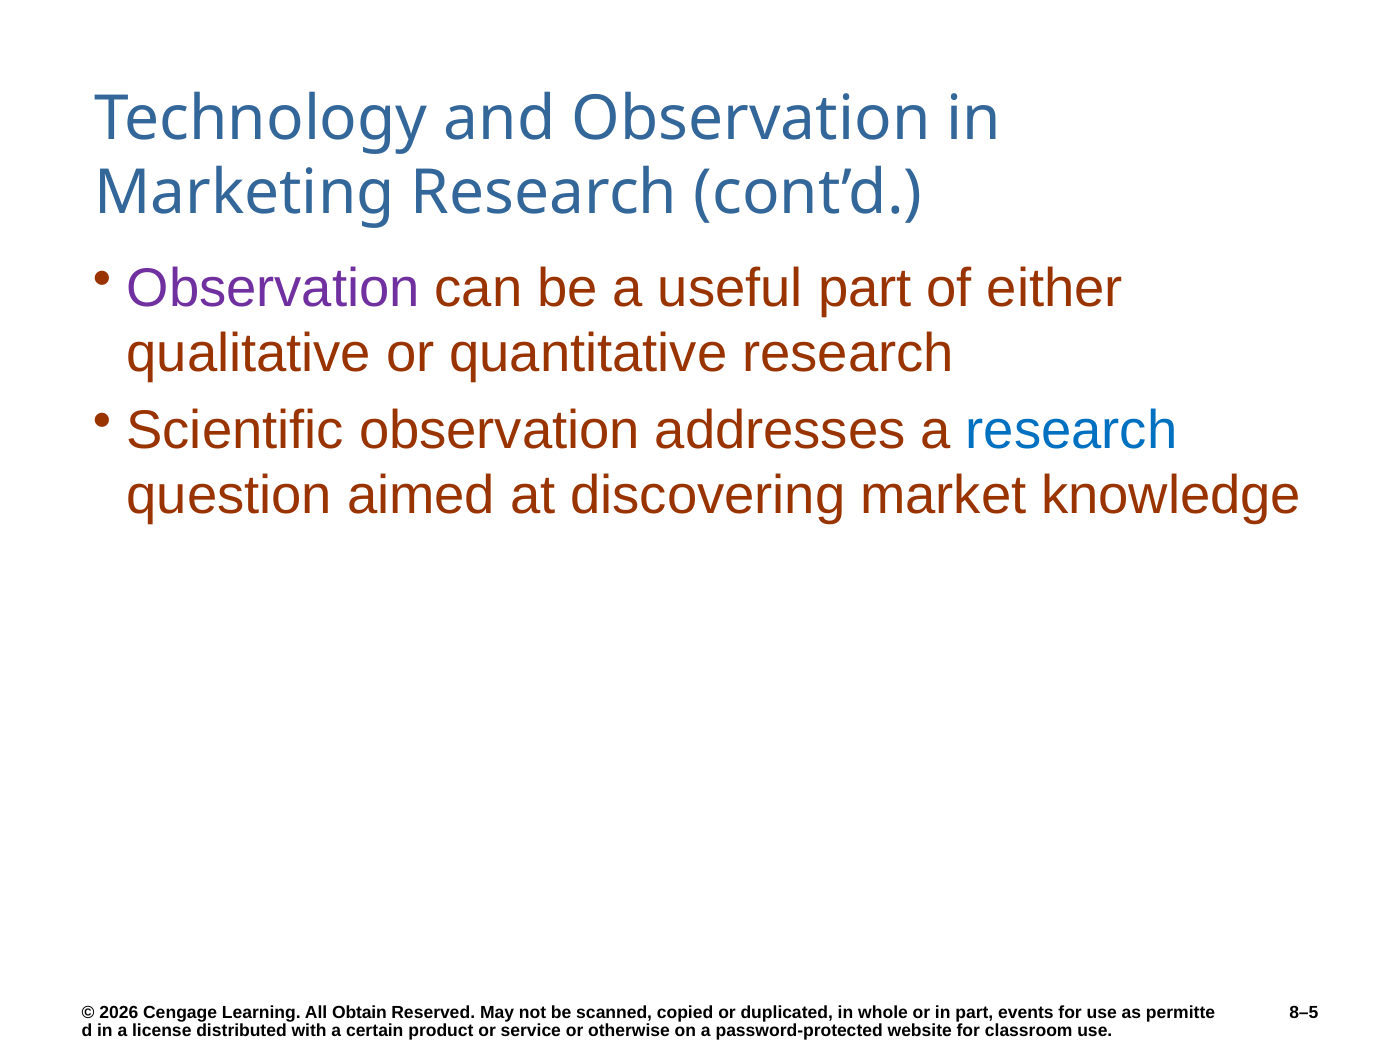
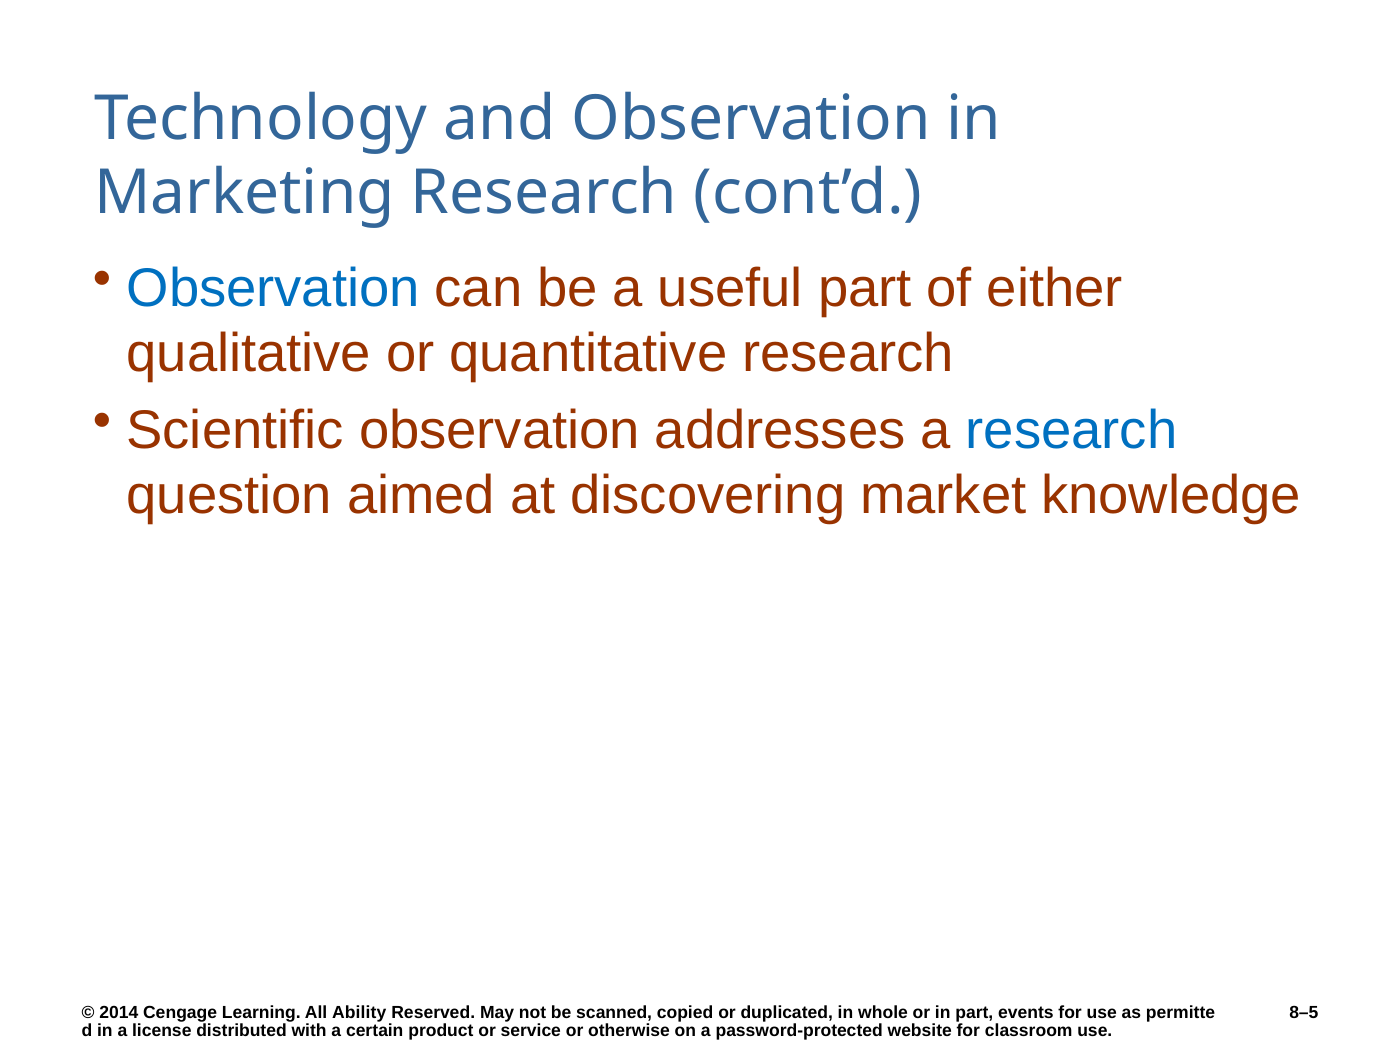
Observation at (273, 288) colour: purple -> blue
2026: 2026 -> 2014
Obtain: Obtain -> Ability
